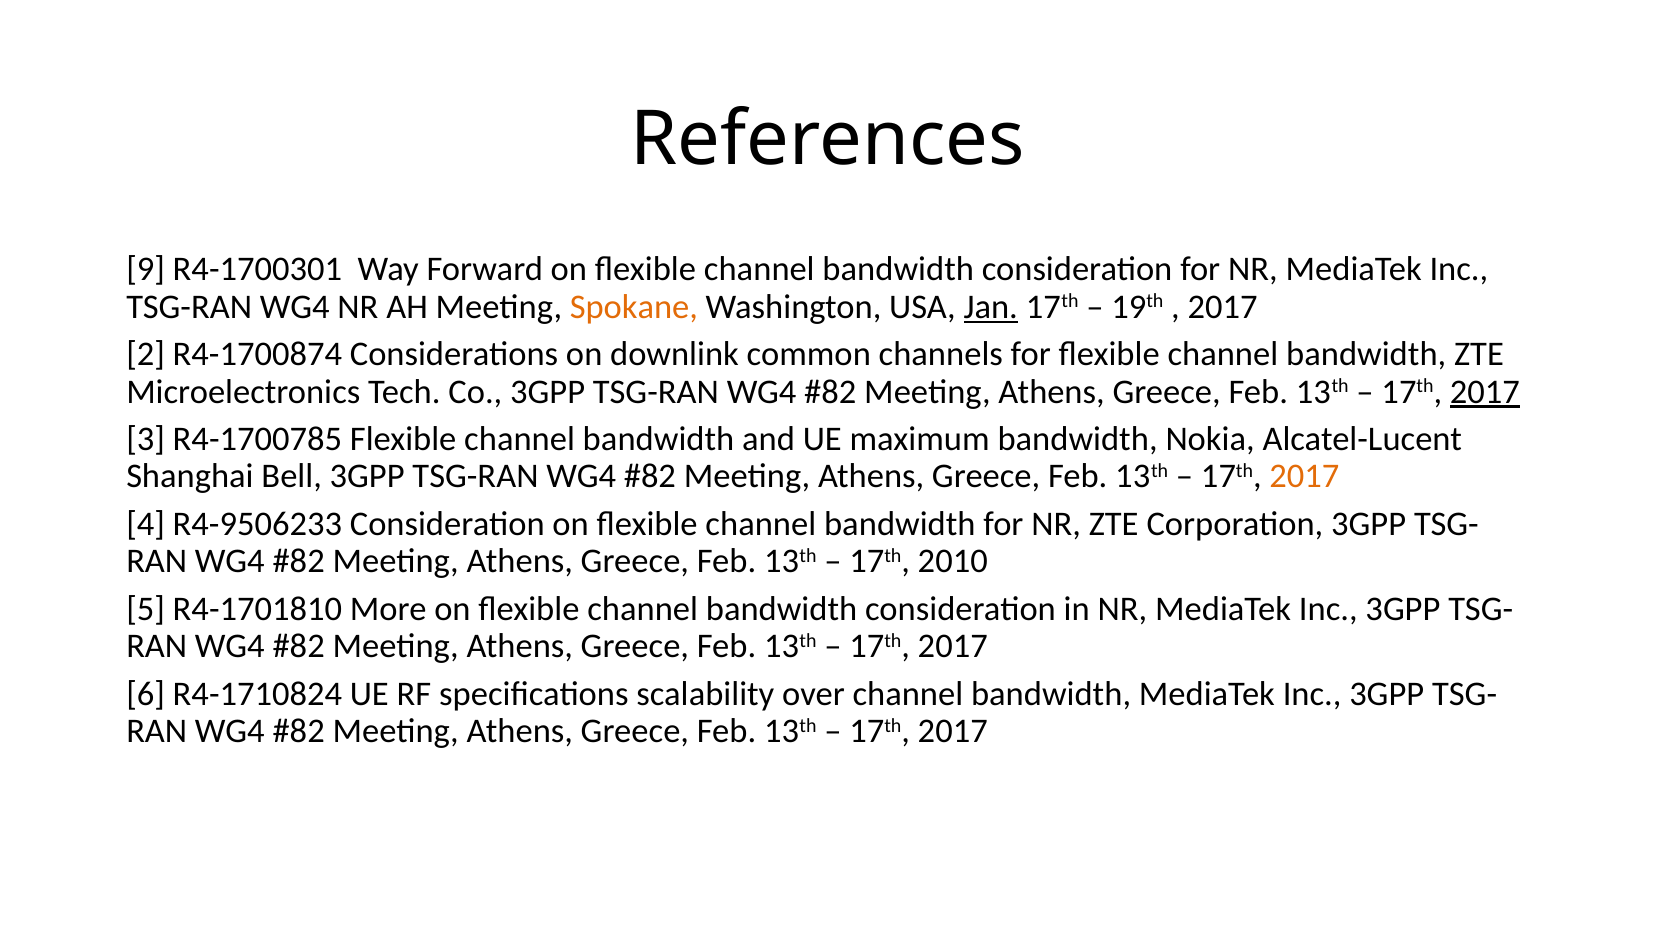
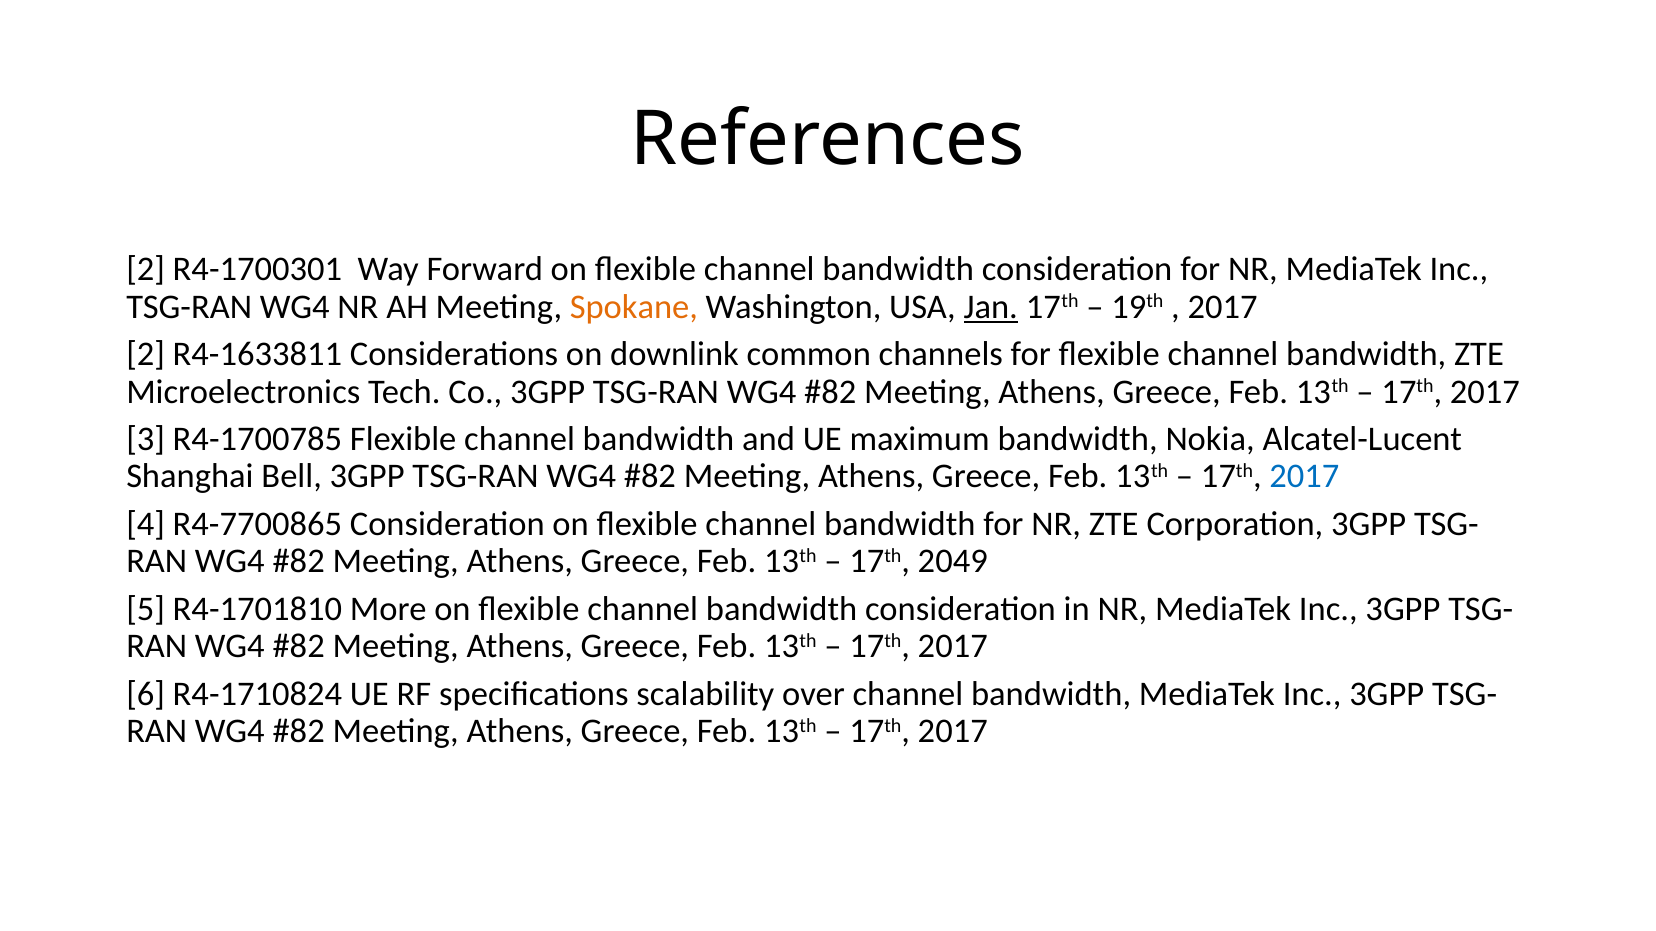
9 at (146, 270): 9 -> 2
R4-1700874: R4-1700874 -> R4-1633811
2017 at (1485, 392) underline: present -> none
2017 at (1304, 477) colour: orange -> blue
R4-9506233: R4-9506233 -> R4-7700865
2010: 2010 -> 2049
